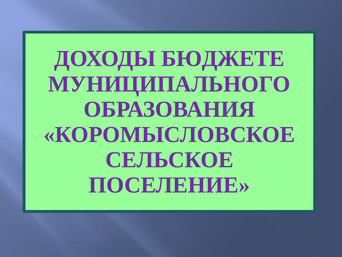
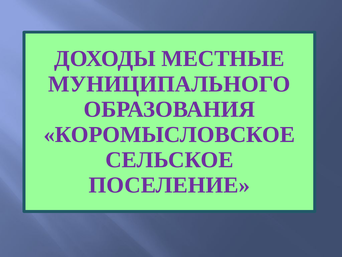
БЮДЖЕТЕ: БЮДЖЕТЕ -> МЕСТНЫЕ
